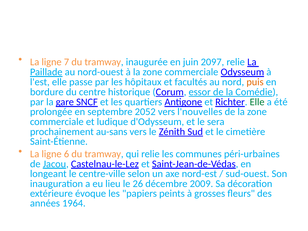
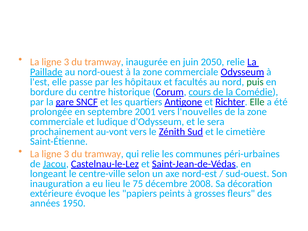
7 at (66, 62): 7 -> 3
2097: 2097 -> 2050
puis colour: orange -> green
essor: essor -> cours
2052: 2052 -> 2001
au-sans: au-sans -> au-vont
6 at (66, 154): 6 -> 3
26: 26 -> 75
2009: 2009 -> 2008
1964: 1964 -> 1950
